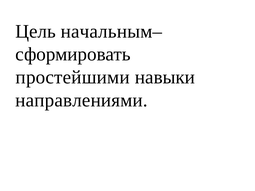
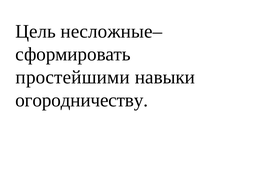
начальным–: начальным– -> несложные–
направлениями: направлениями -> огородничеству
